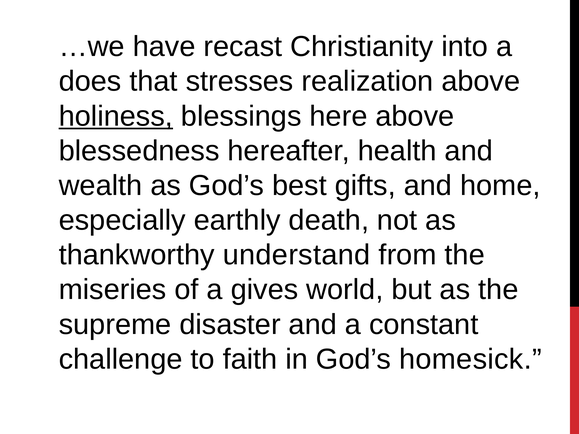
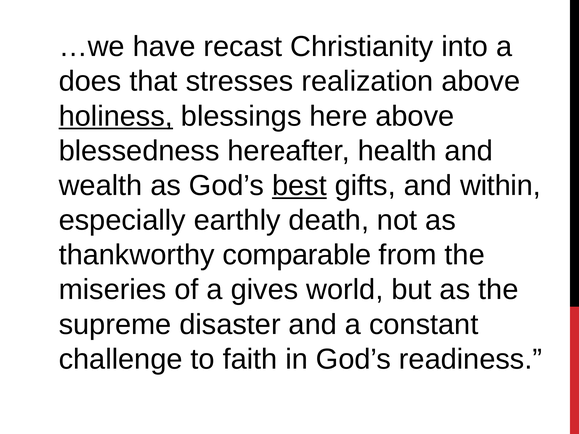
best underline: none -> present
home: home -> within
understand: understand -> comparable
homesick: homesick -> readiness
